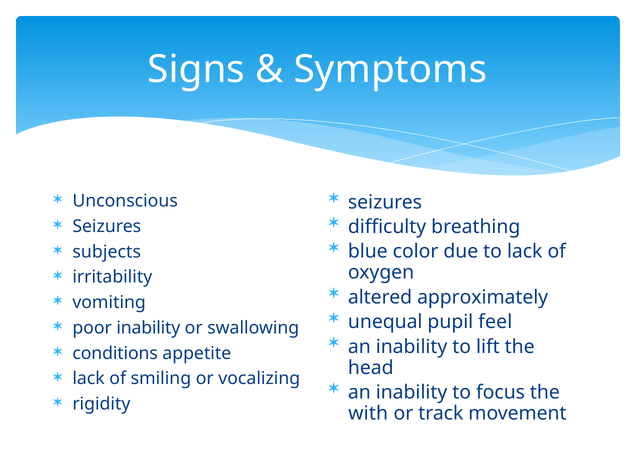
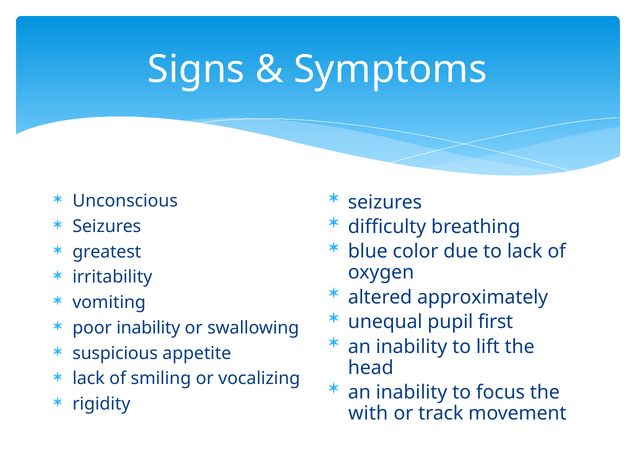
subjects: subjects -> greatest
feel: feel -> first
conditions: conditions -> suspicious
